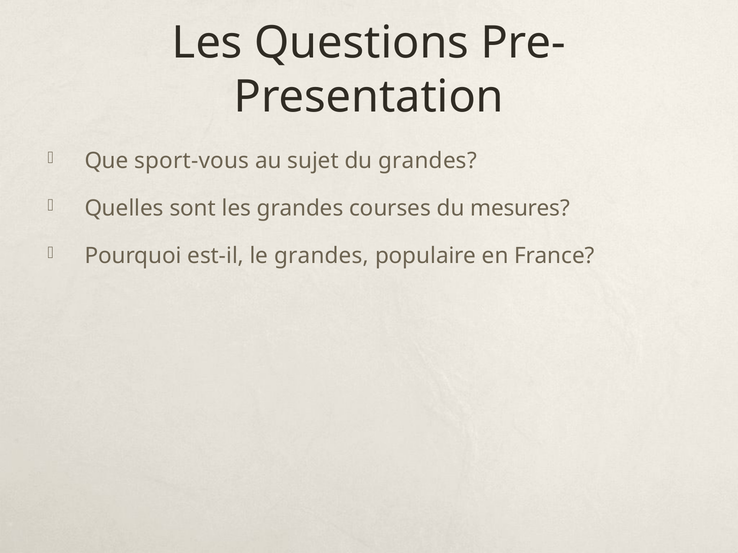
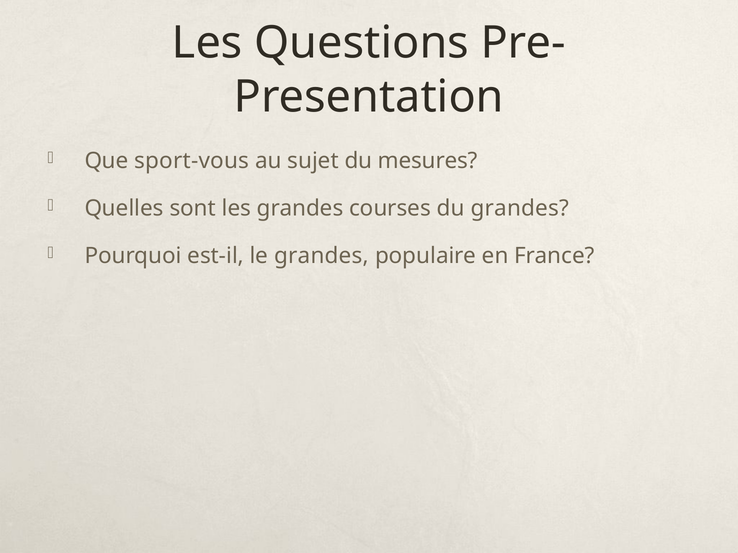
du grandes: grandes -> mesures
du mesures: mesures -> grandes
